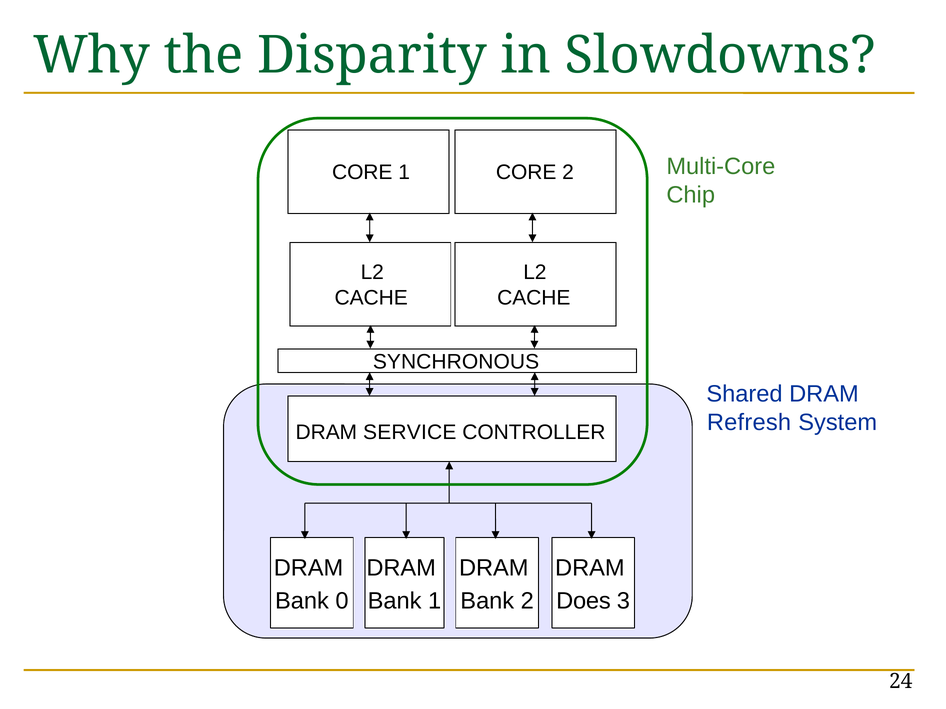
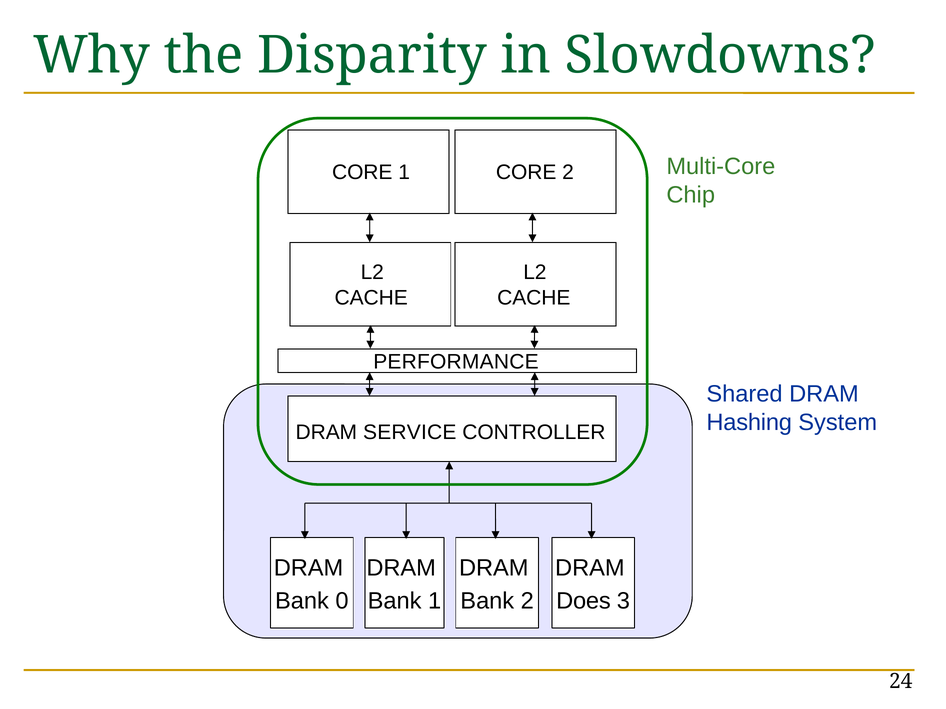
SYNCHRONOUS: SYNCHRONOUS -> PERFORMANCE
Refresh: Refresh -> Hashing
